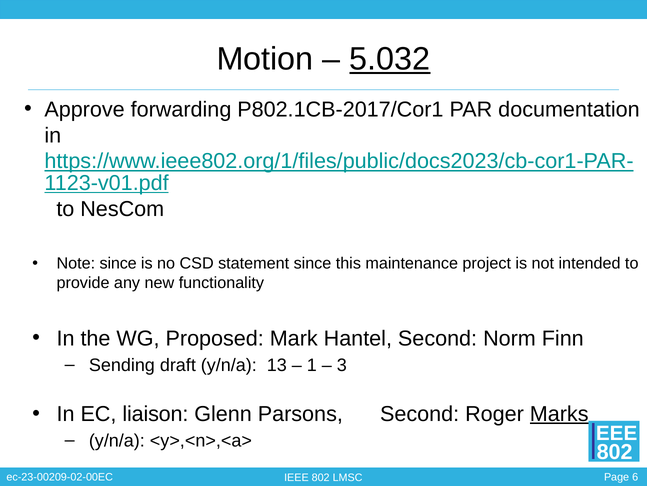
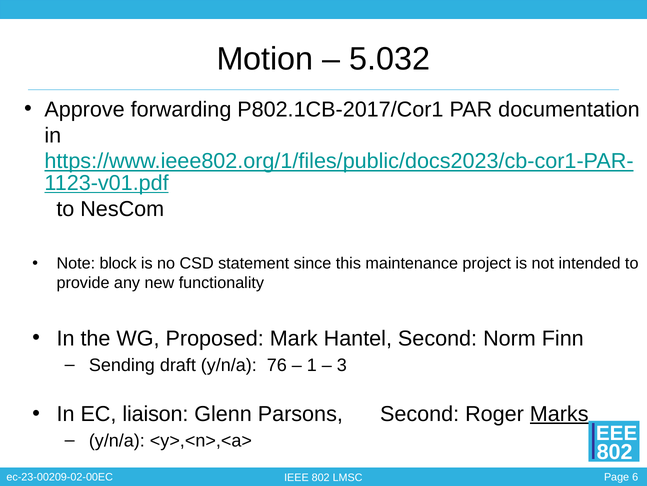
5.032 underline: present -> none
Note since: since -> block
13: 13 -> 76
